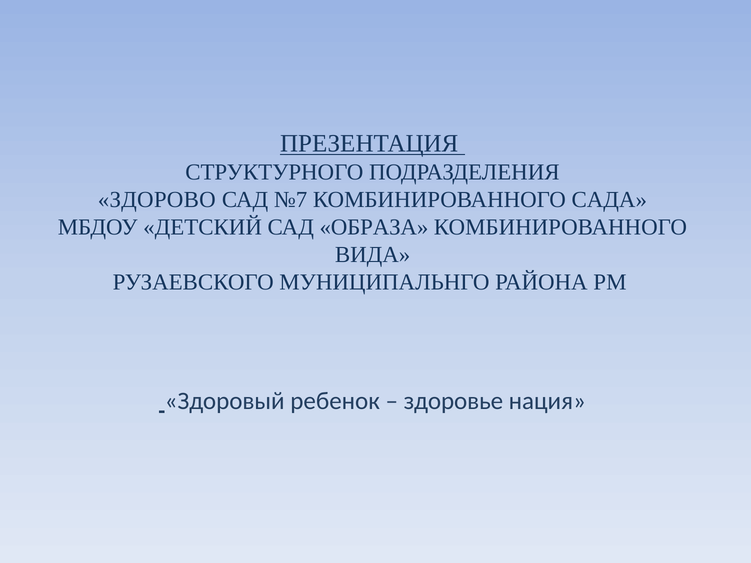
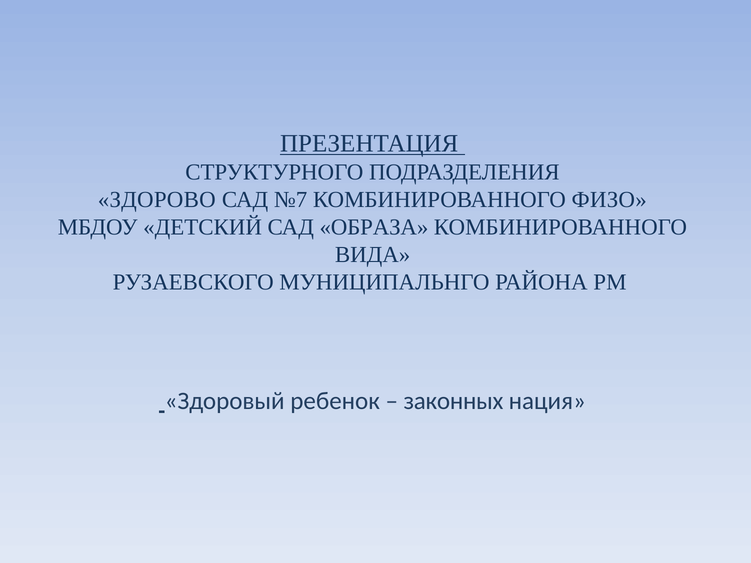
САДА: САДА -> ФИЗО
здоровье: здоровье -> законных
